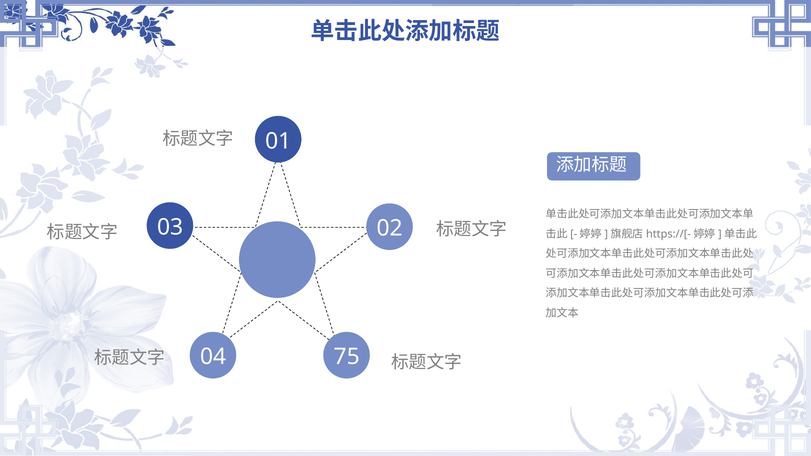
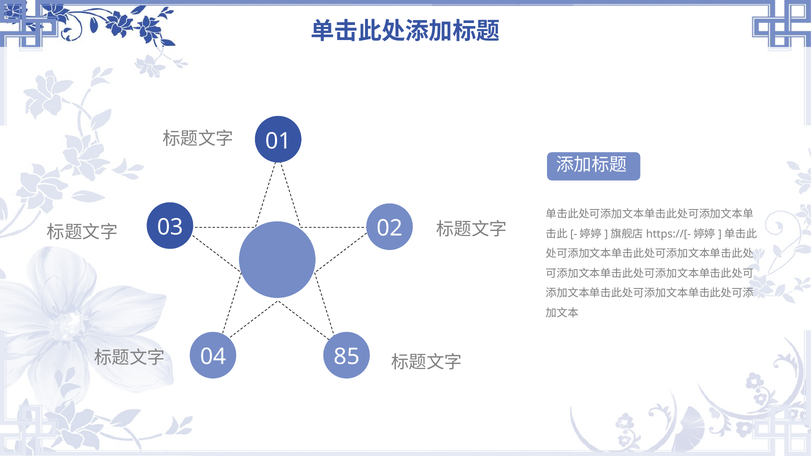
75: 75 -> 85
